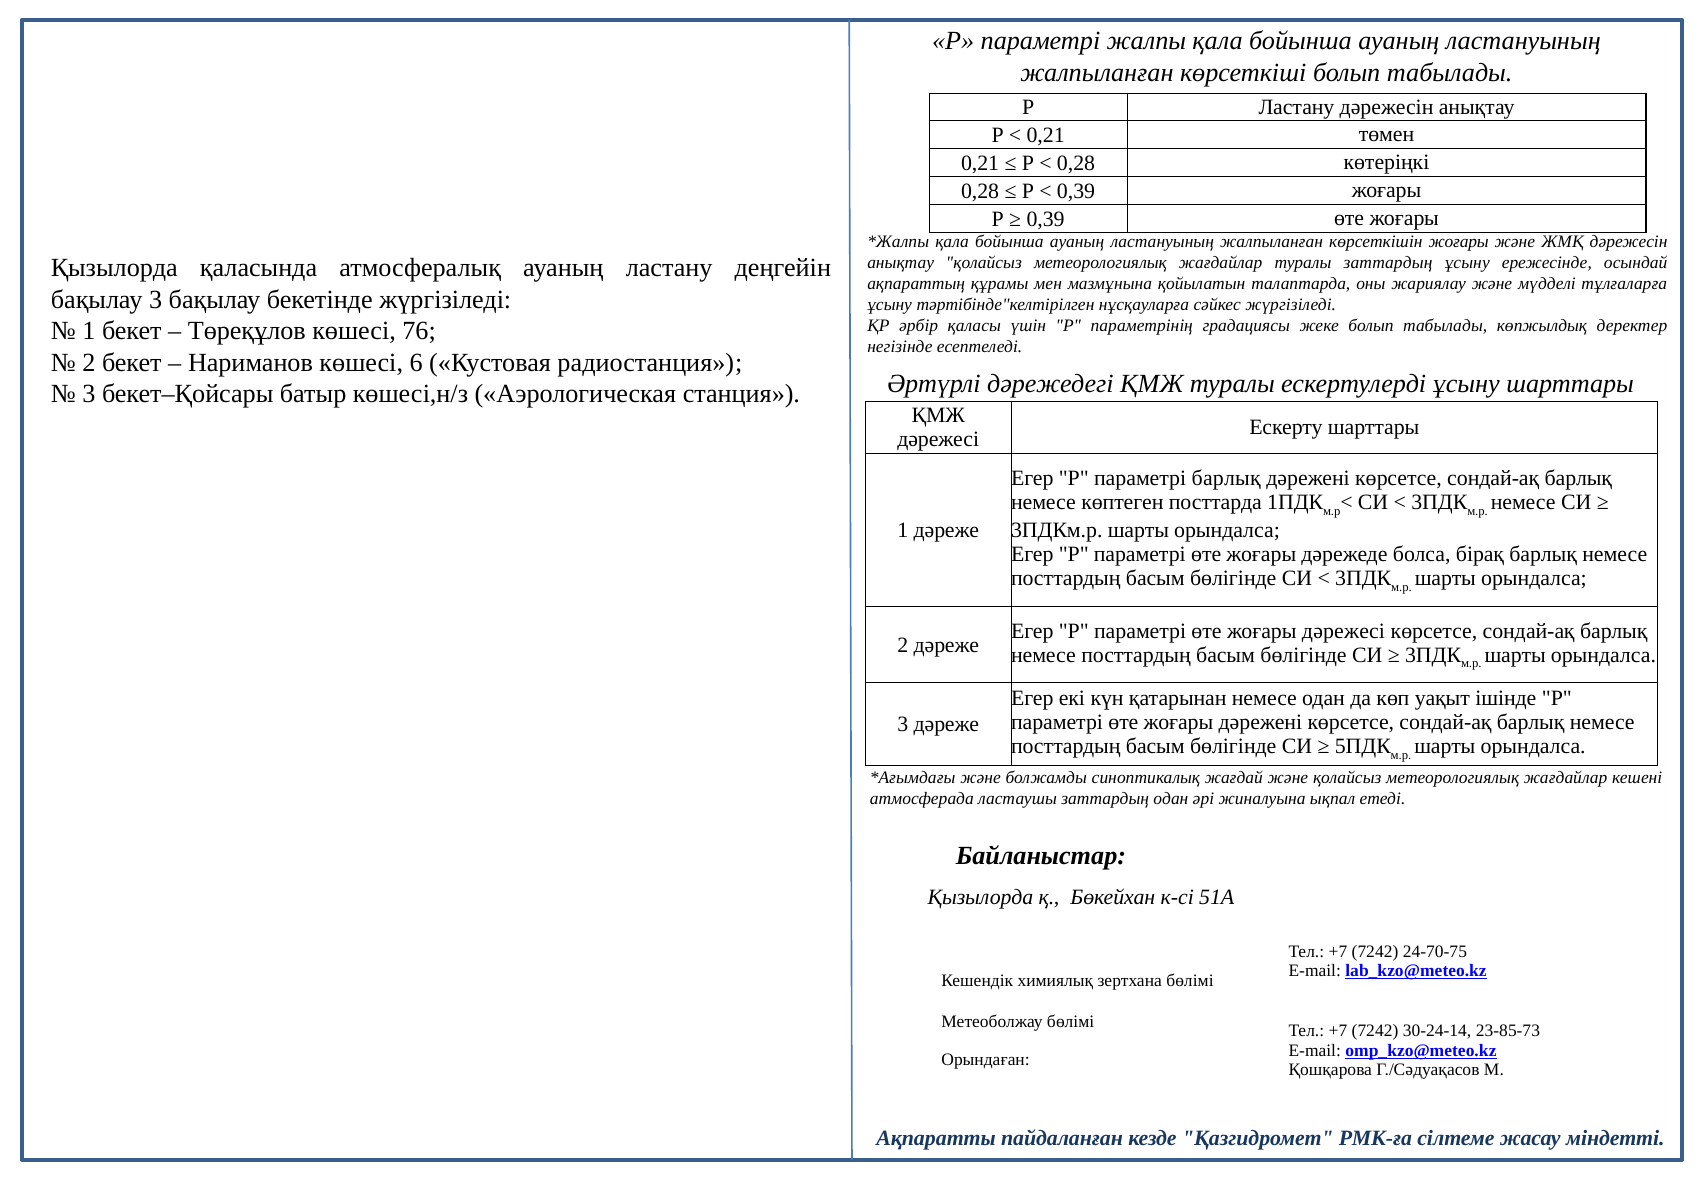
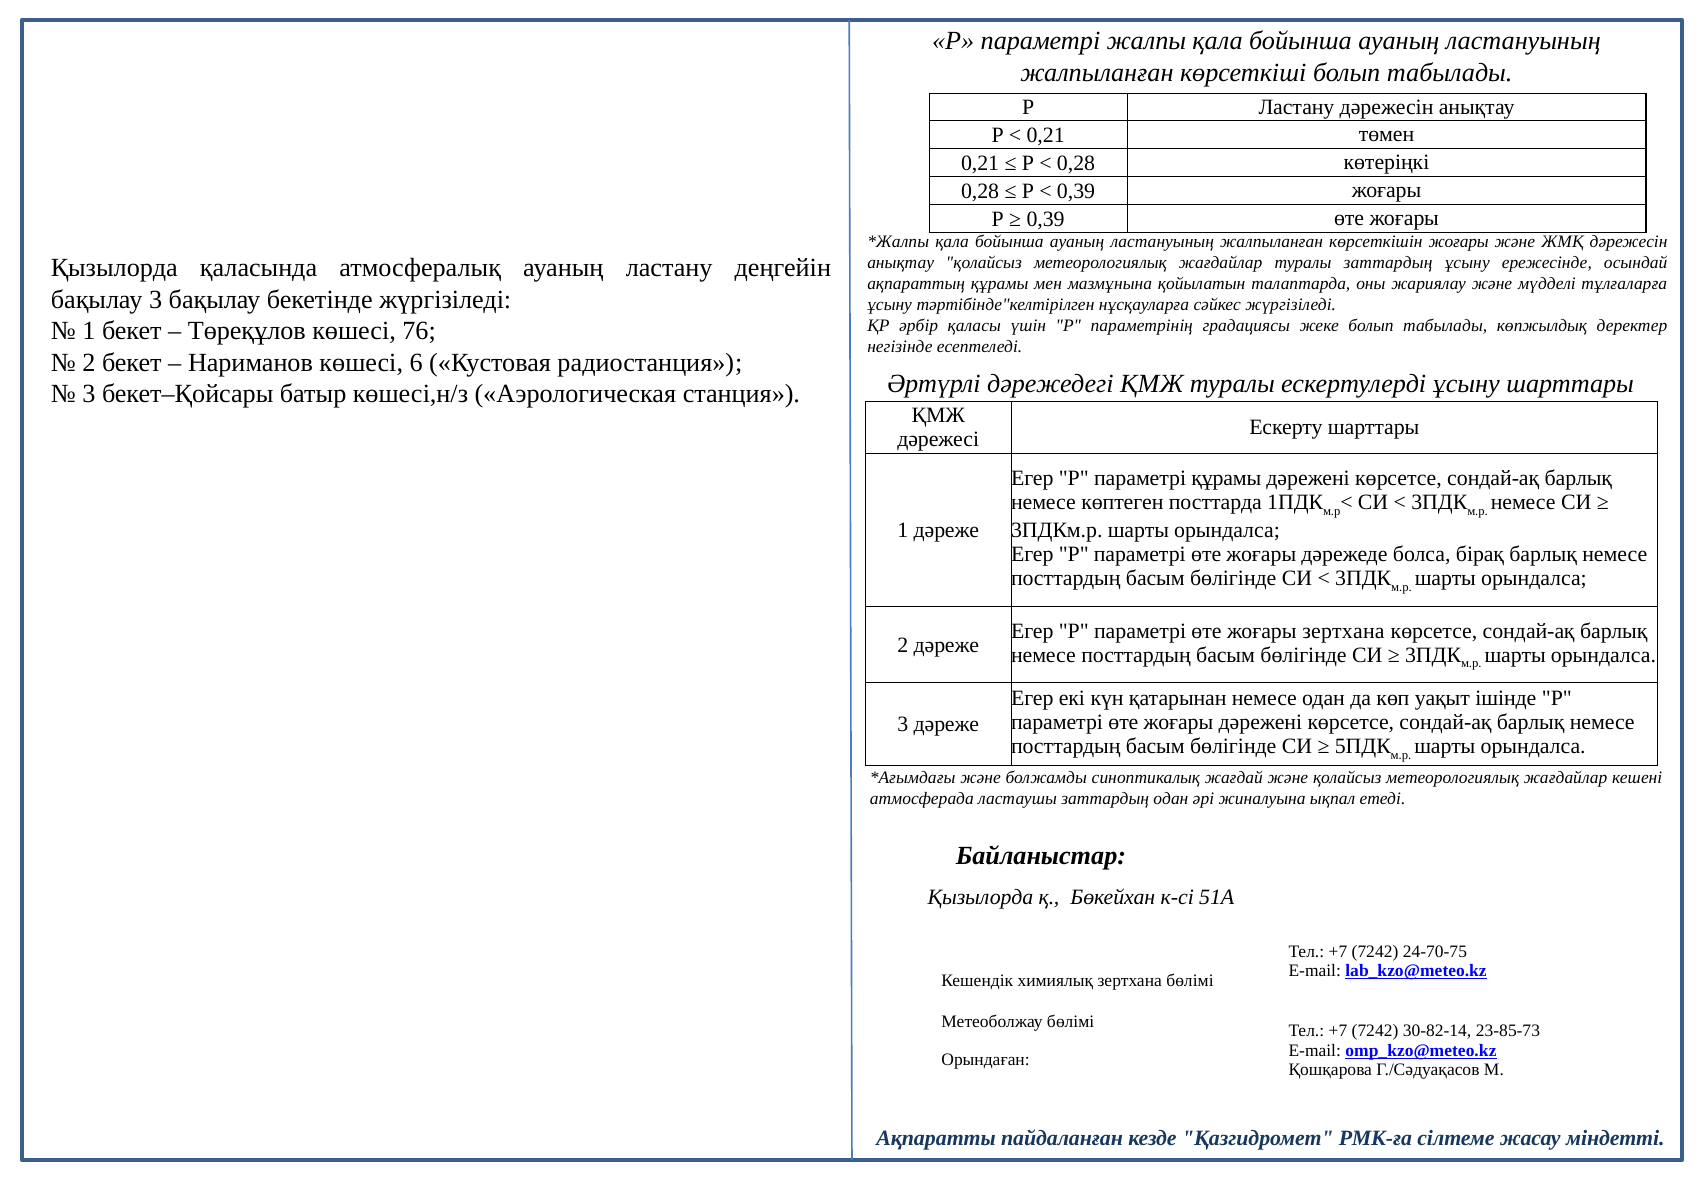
параметрі барлық: барлық -> құрамы
жоғары дәрежесі: дәрежесі -> зертхана
30-24-14: 30-24-14 -> 30-82-14
